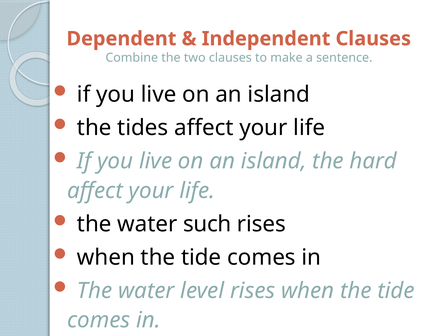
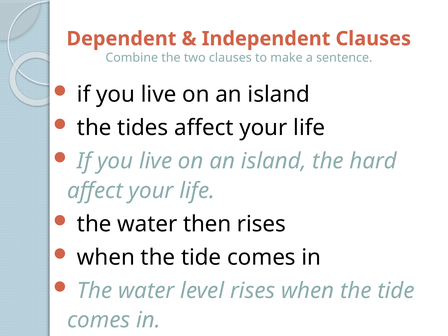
such: such -> then
